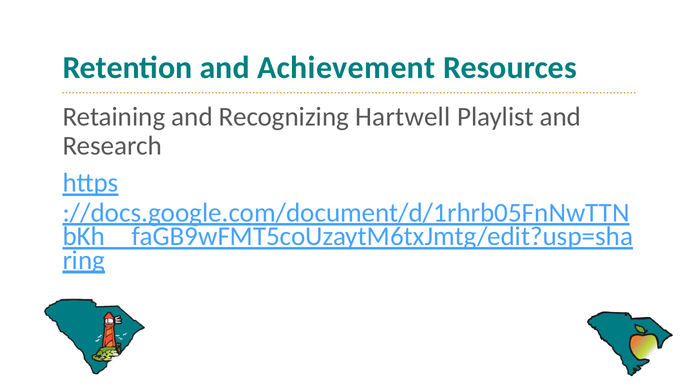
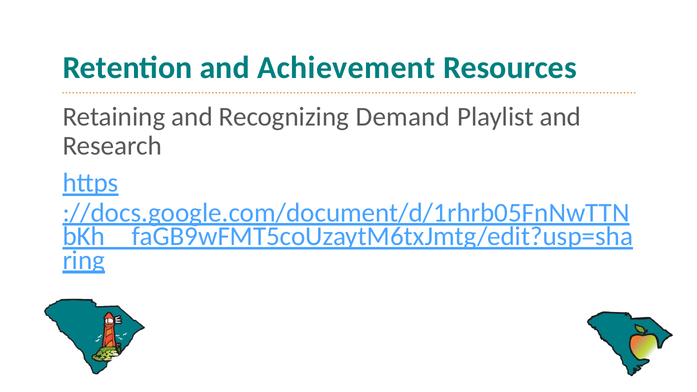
Hartwell: Hartwell -> Demand
